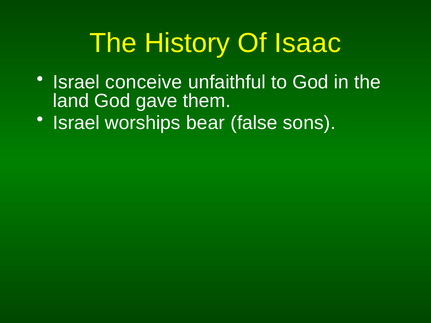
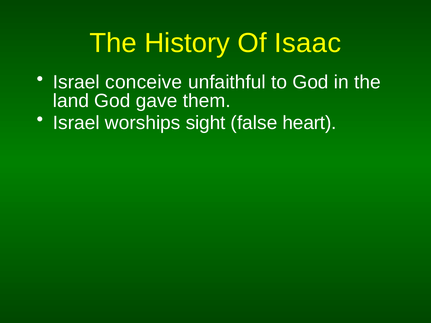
bear: bear -> sight
sons: sons -> heart
